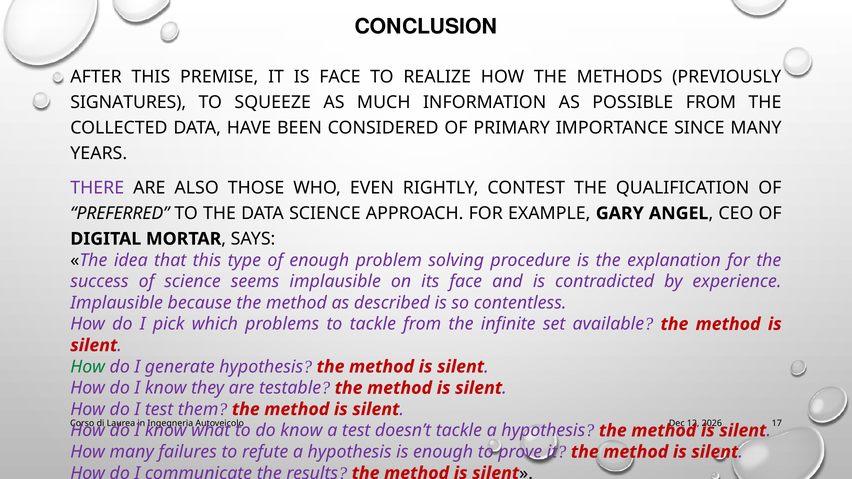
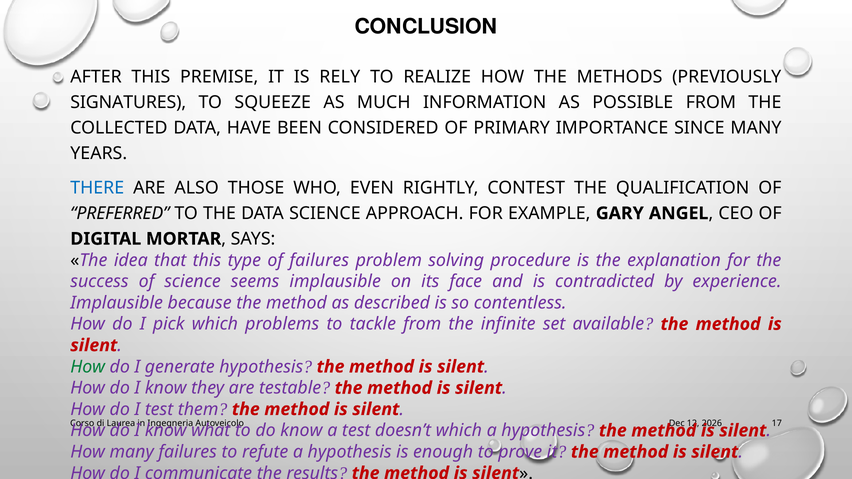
IS FACE: FACE -> RELY
THERE colour: purple -> blue
of enough: enough -> failures
doesn’t tackle: tackle -> which
